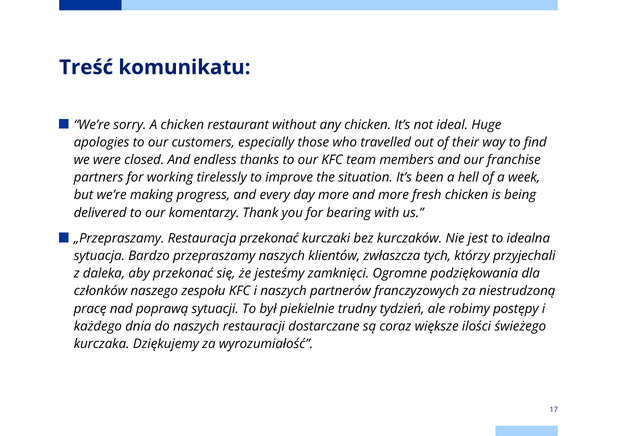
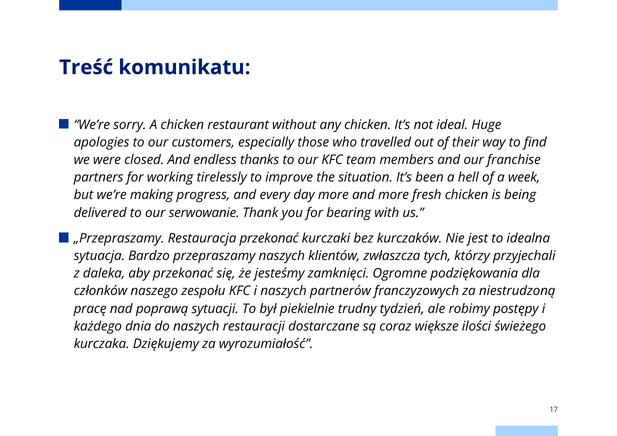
komentarzy: komentarzy -> serwowanie
